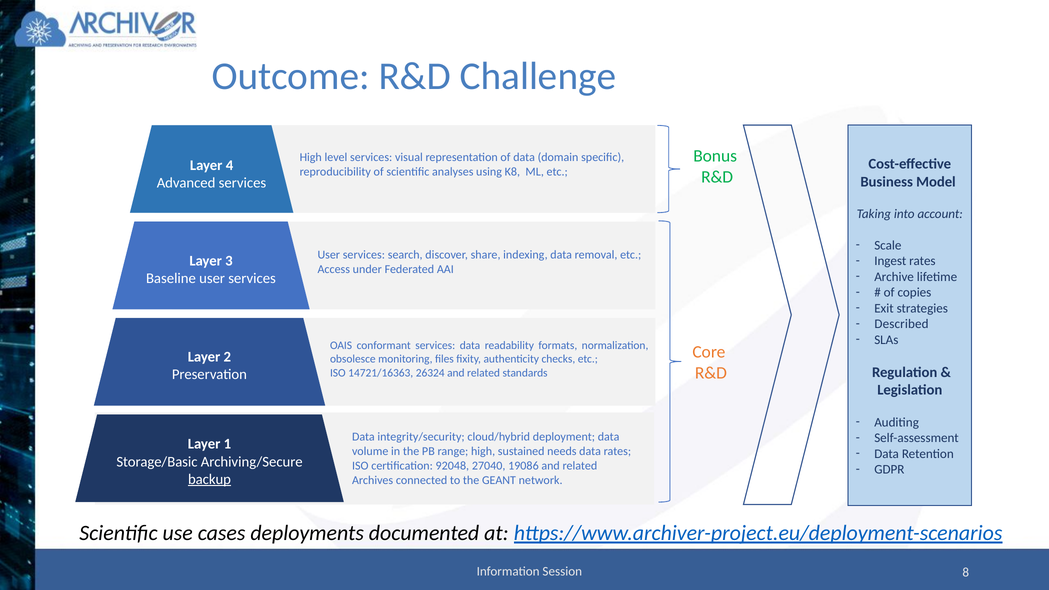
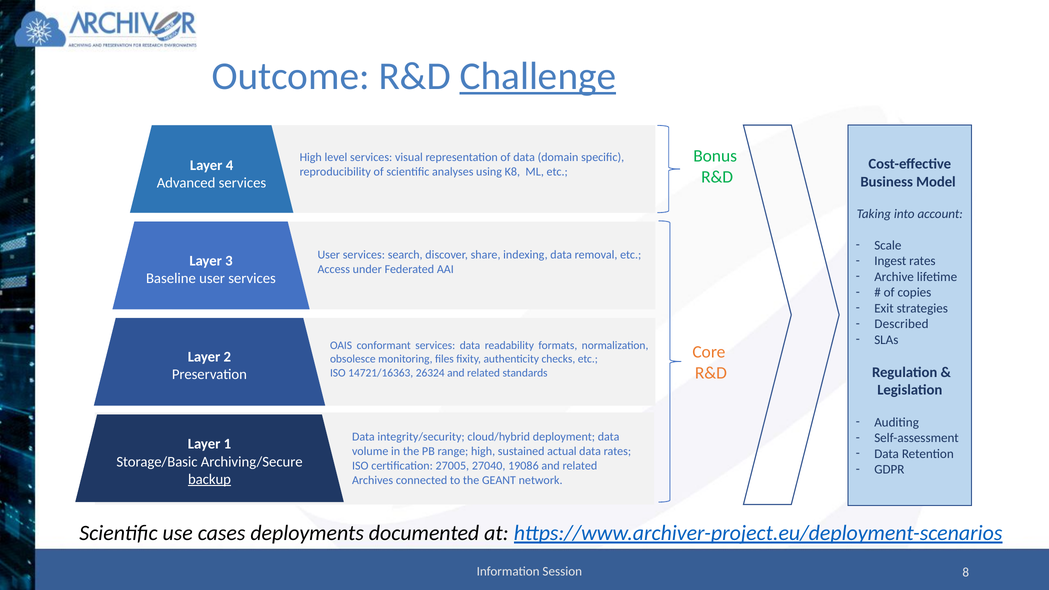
Challenge underline: none -> present
needs: needs -> actual
92048: 92048 -> 27005
